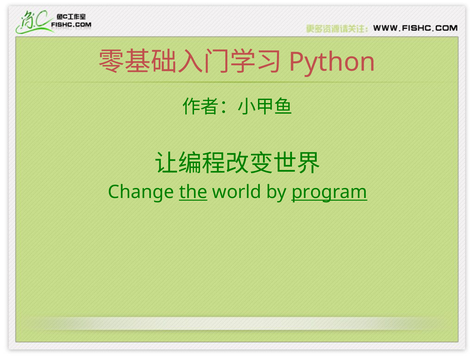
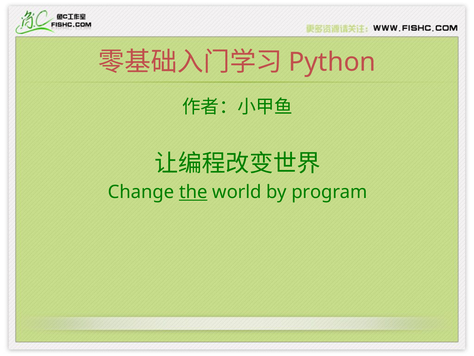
program underline: present -> none
